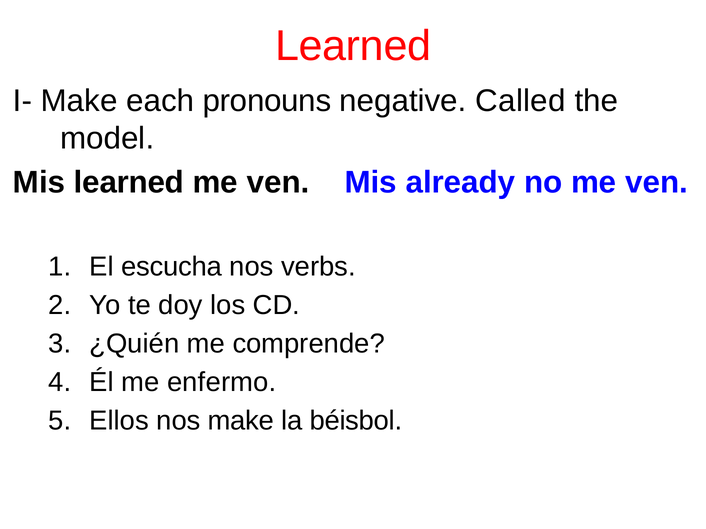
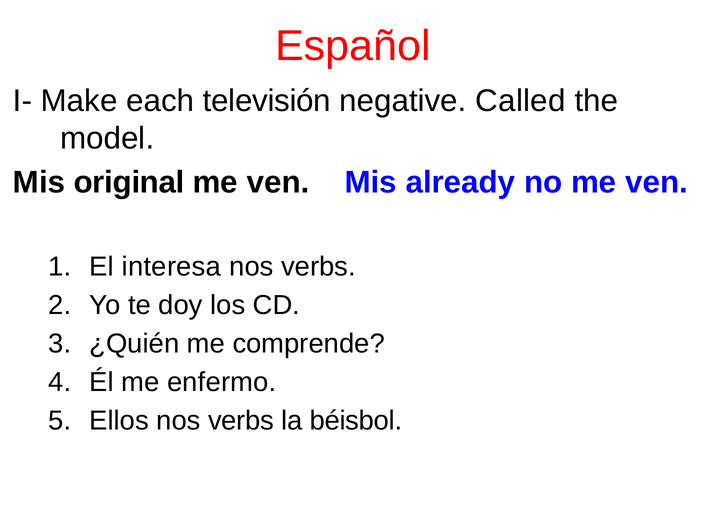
Learned at (353, 46): Learned -> Español
pronouns: pronouns -> televisión
Mis learned: learned -> original
escucha: escucha -> interesa
Ellos nos make: make -> verbs
